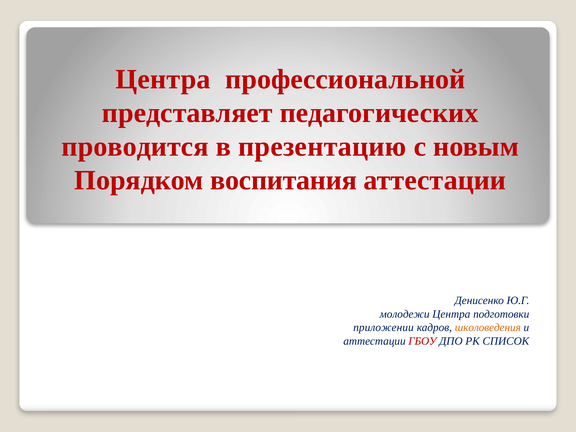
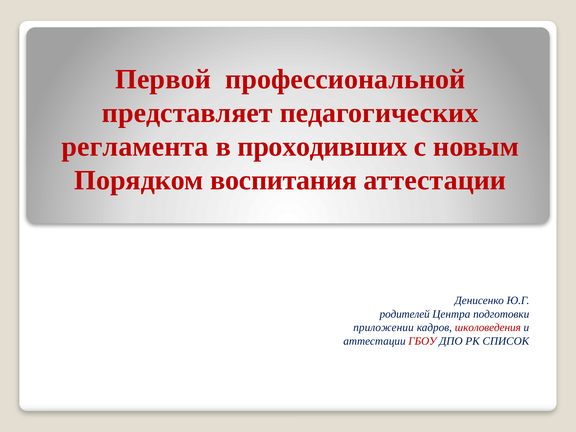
Центра at (163, 79): Центра -> Первой
проводится: проводится -> регламента
презентацию: презентацию -> проходивших
молодежи: молодежи -> родителей
школоведения colour: orange -> red
